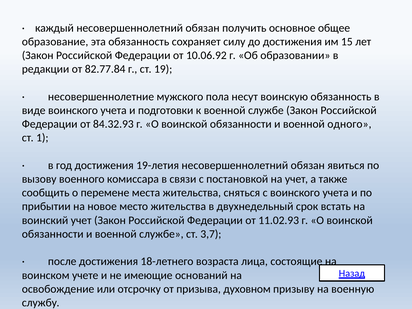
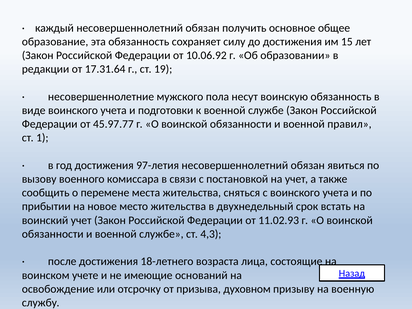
82.77.84: 82.77.84 -> 17.31.64
84.32.93: 84.32.93 -> 45.97.77
одного: одного -> правил
19-летия: 19-летия -> 97-летия
3,7: 3,7 -> 4,3
